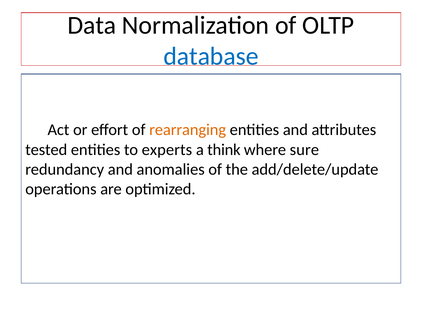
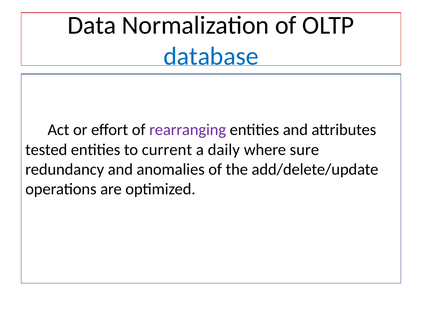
rearranging colour: orange -> purple
experts: experts -> current
think: think -> daily
